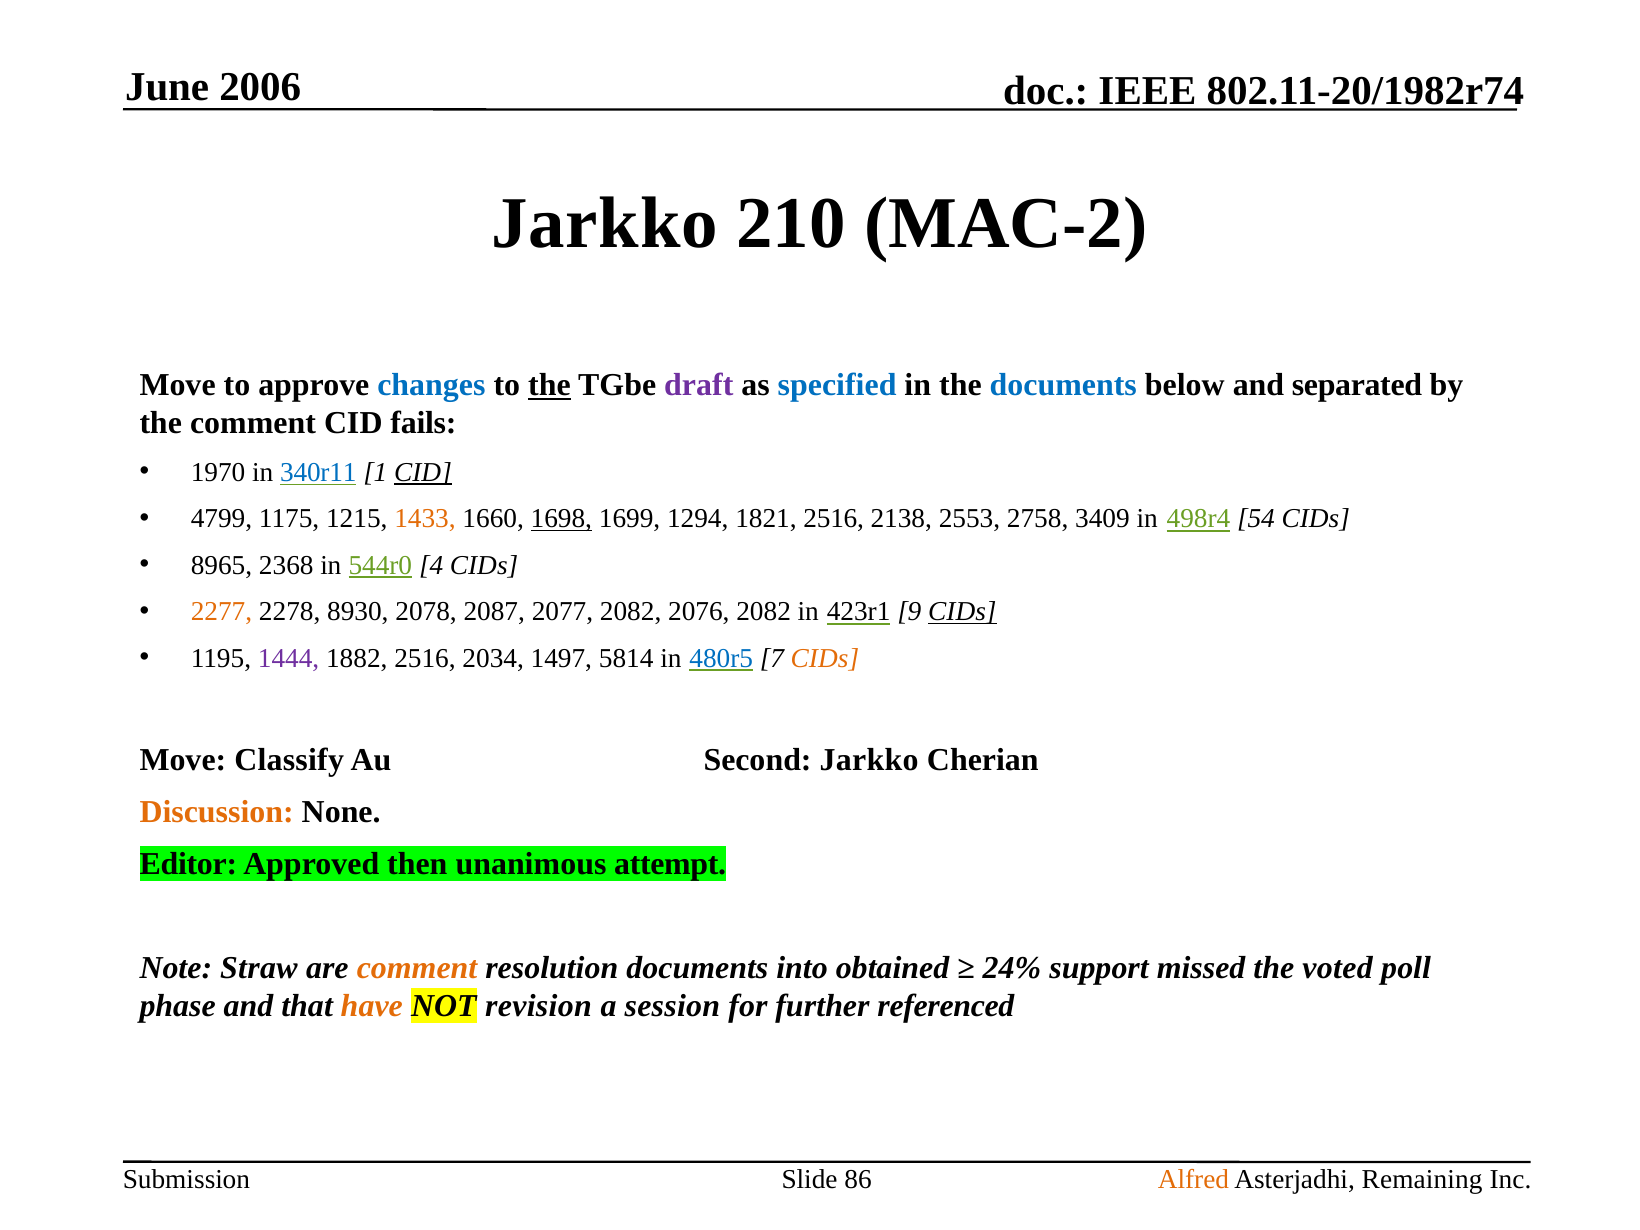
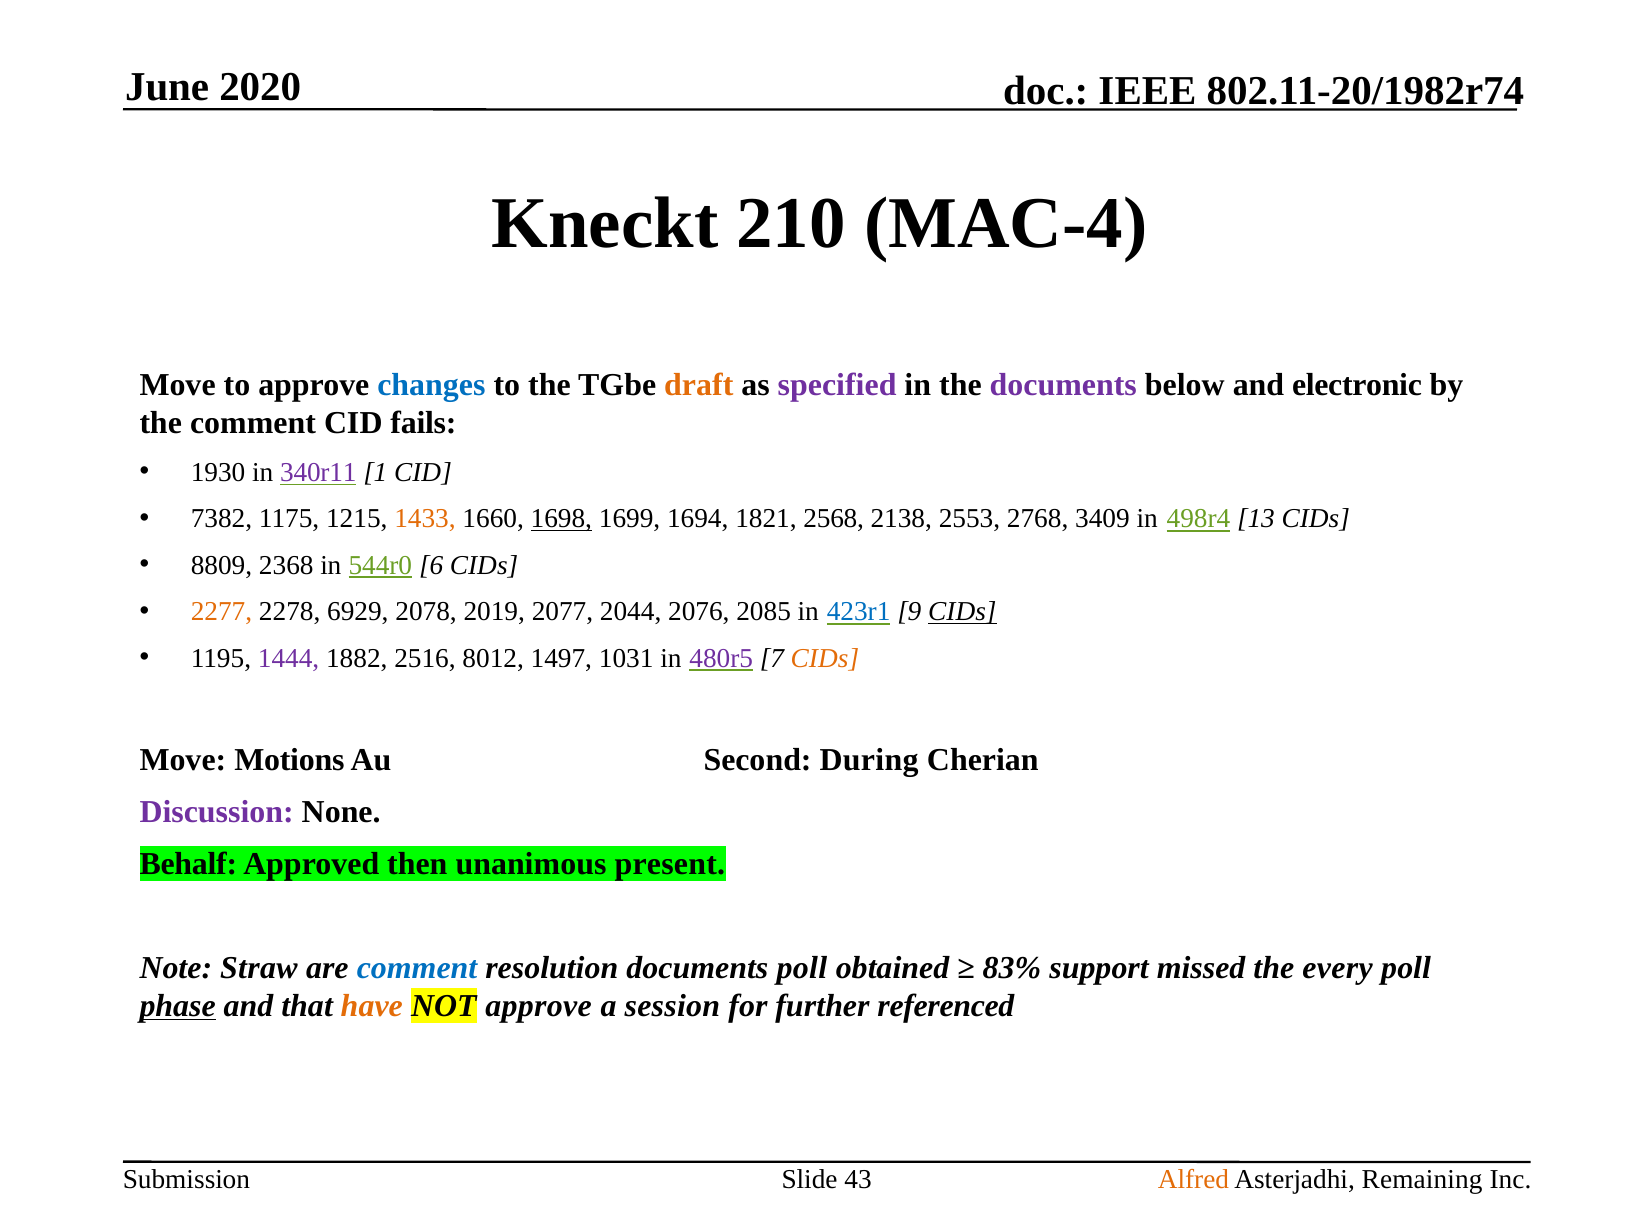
2006: 2006 -> 2020
Jarkko at (605, 224): Jarkko -> Kneckt
MAC-2: MAC-2 -> MAC-4
the at (549, 385) underline: present -> none
draft colour: purple -> orange
specified colour: blue -> purple
documents at (1063, 385) colour: blue -> purple
separated: separated -> electronic
1970: 1970 -> 1930
340r11 colour: blue -> purple
CID at (423, 472) underline: present -> none
4799: 4799 -> 7382
1294: 1294 -> 1694
1821 2516: 2516 -> 2568
2758: 2758 -> 2768
54: 54 -> 13
8965: 8965 -> 8809
4: 4 -> 6
8930: 8930 -> 6929
2087: 2087 -> 2019
2077 2082: 2082 -> 2044
2076 2082: 2082 -> 2085
423r1 colour: black -> blue
2034: 2034 -> 8012
5814: 5814 -> 1031
480r5 colour: blue -> purple
Classify: Classify -> Motions
Second Jarkko: Jarkko -> During
Discussion colour: orange -> purple
Editor: Editor -> Behalf
attempt: attempt -> present
comment at (417, 968) colour: orange -> blue
documents into: into -> poll
24%: 24% -> 83%
voted: voted -> every
phase underline: none -> present
NOT revision: revision -> approve
86: 86 -> 43
